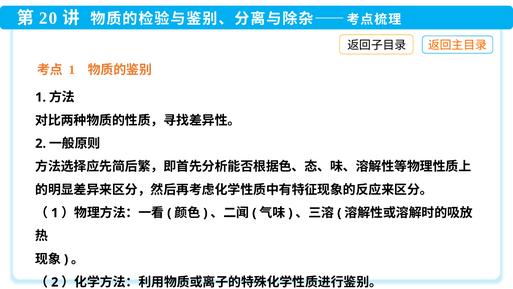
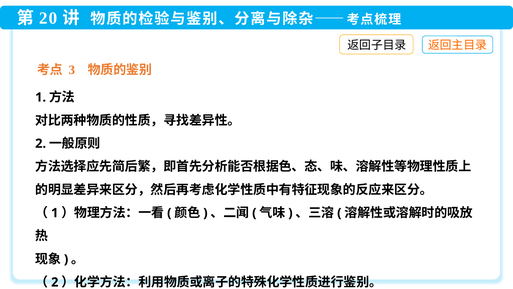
1 at (72, 70): 1 -> 3
